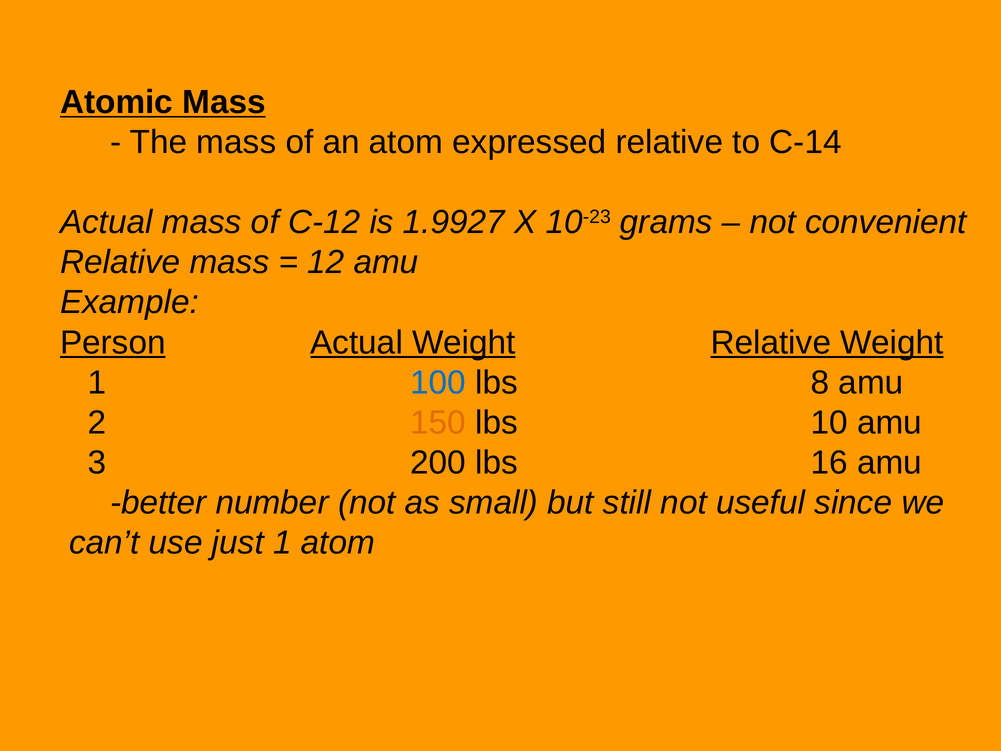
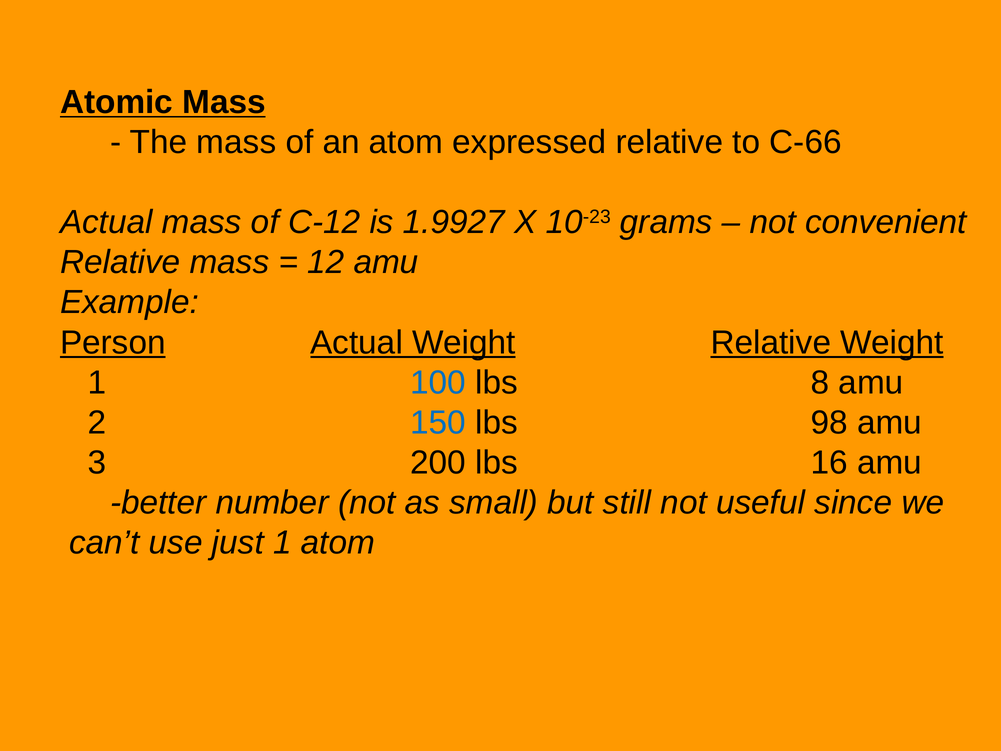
C-14: C-14 -> C-66
150 colour: orange -> blue
lbs 10: 10 -> 98
